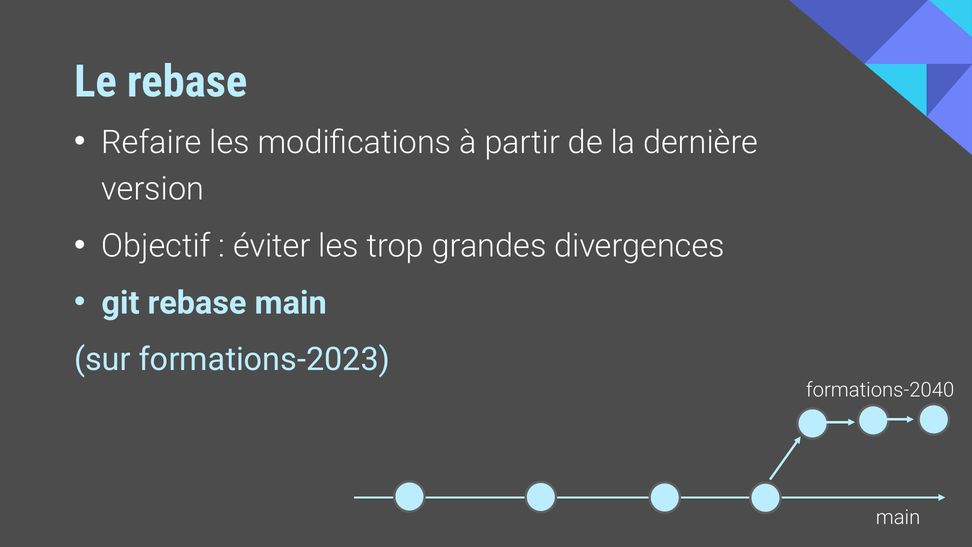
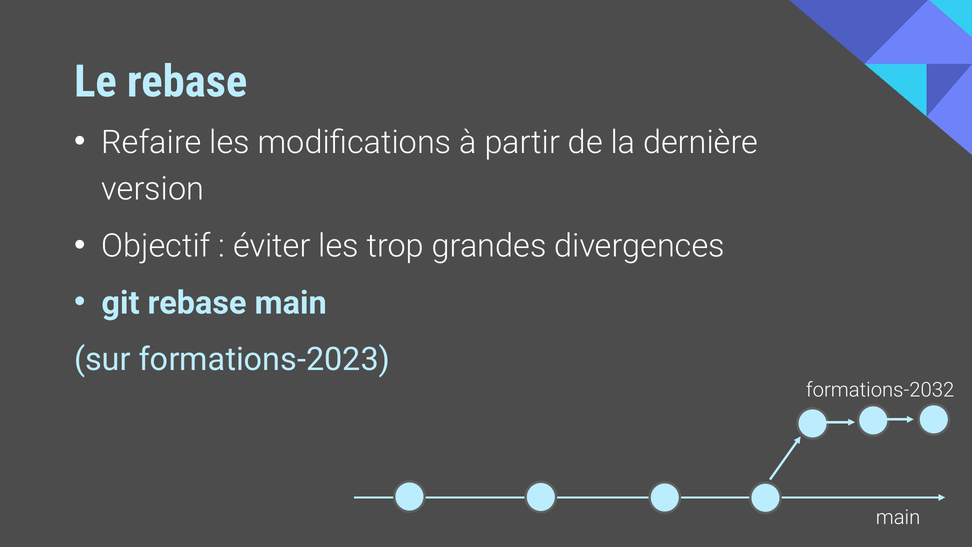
formations-2040: formations-2040 -> formations-2032
